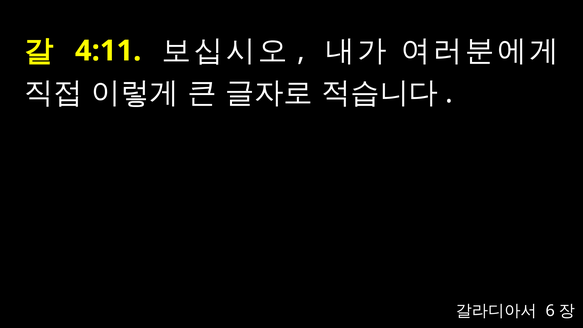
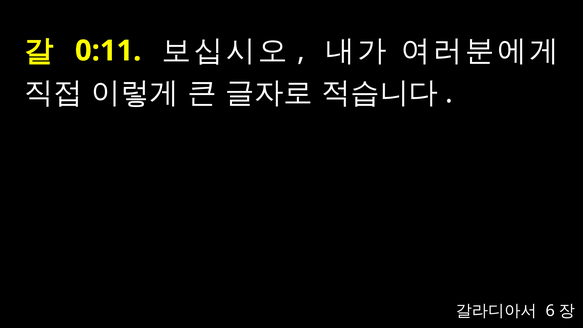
4:11: 4:11 -> 0:11
